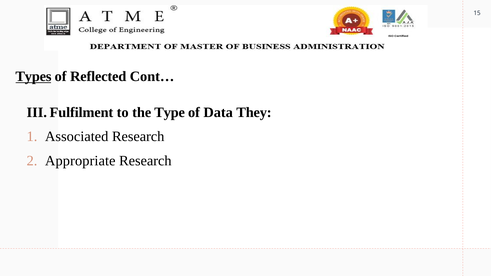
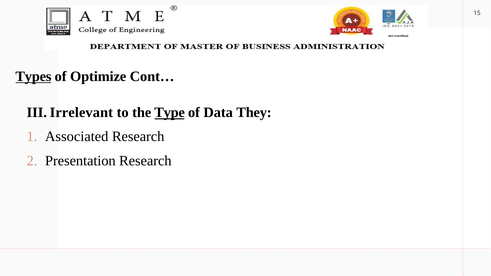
Reflected: Reflected -> Optimize
Fulfilment: Fulfilment -> Irrelevant
Type underline: none -> present
Appropriate: Appropriate -> Presentation
